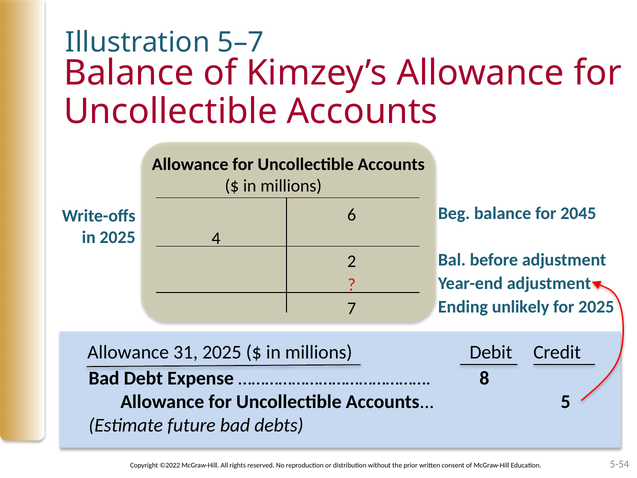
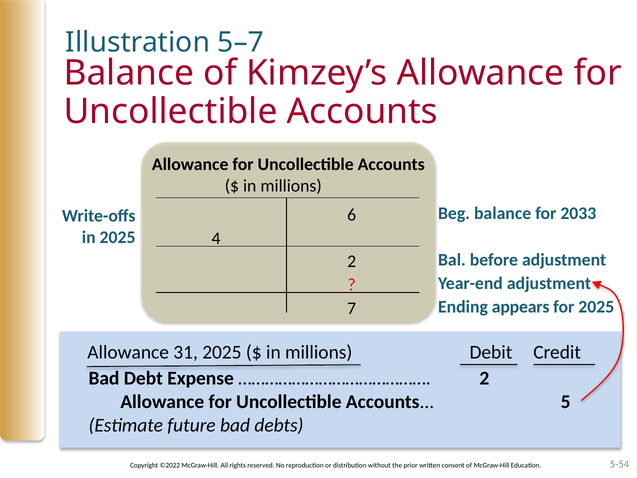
2045: 2045 -> 2033
unlikely: unlikely -> appears
8 at (484, 378): 8 -> 2
